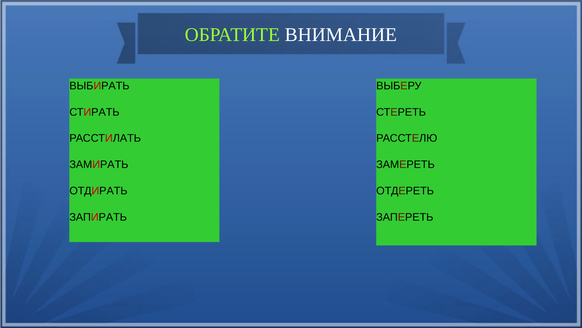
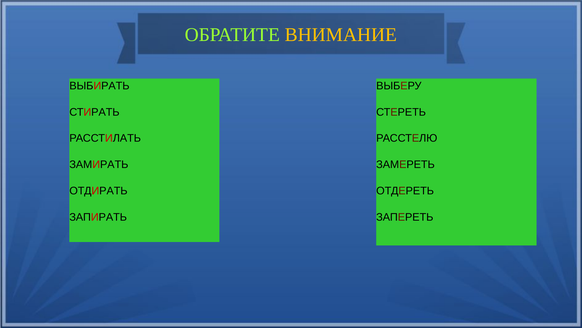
ВНИМАНИЕ colour: white -> yellow
